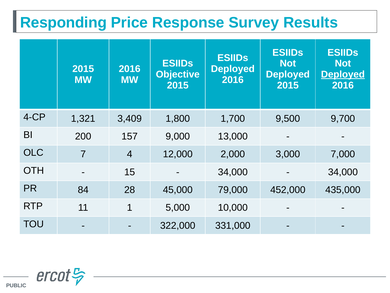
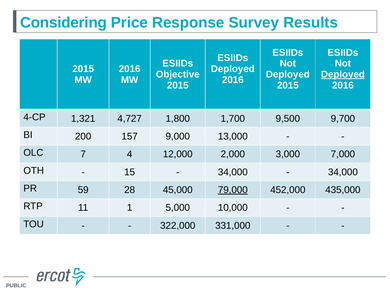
Responding: Responding -> Considering
3,409: 3,409 -> 4,727
84: 84 -> 59
79,000 underline: none -> present
